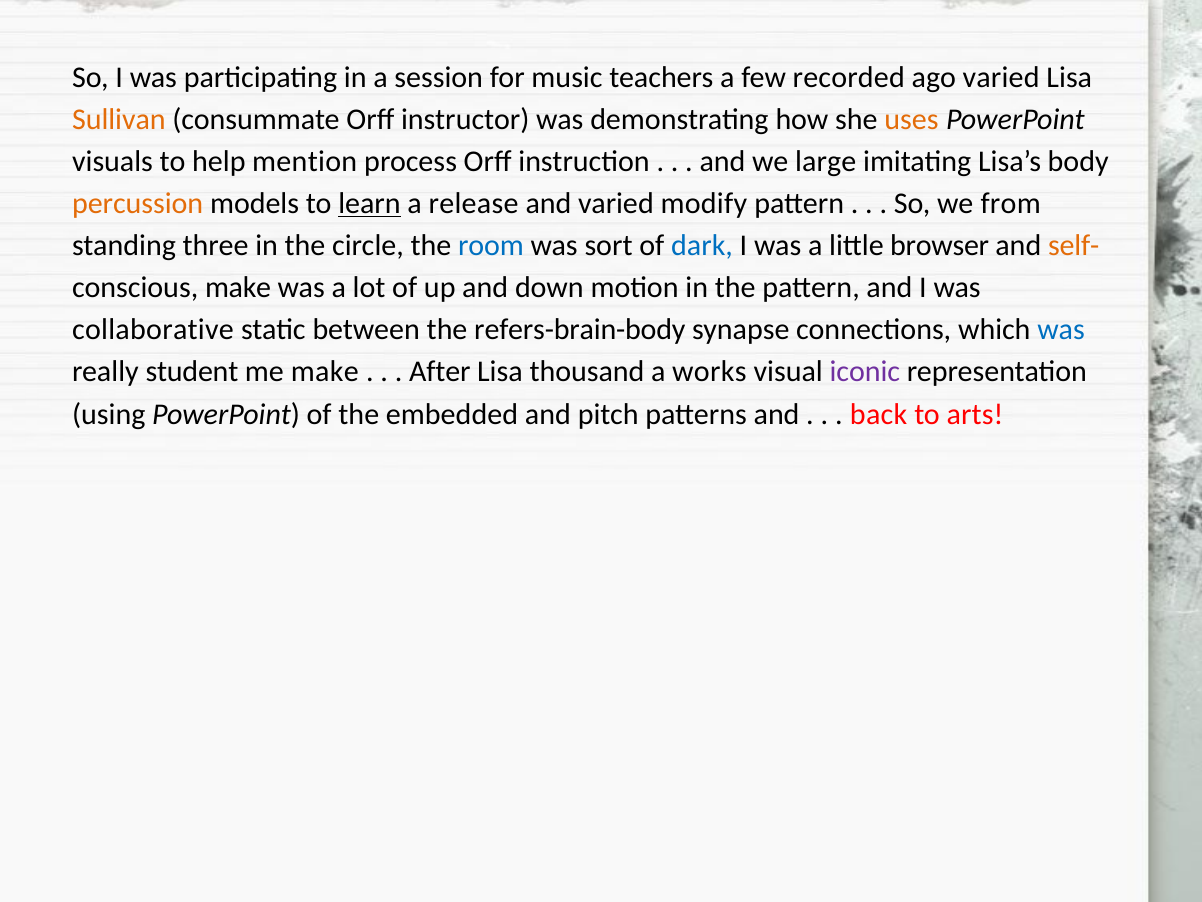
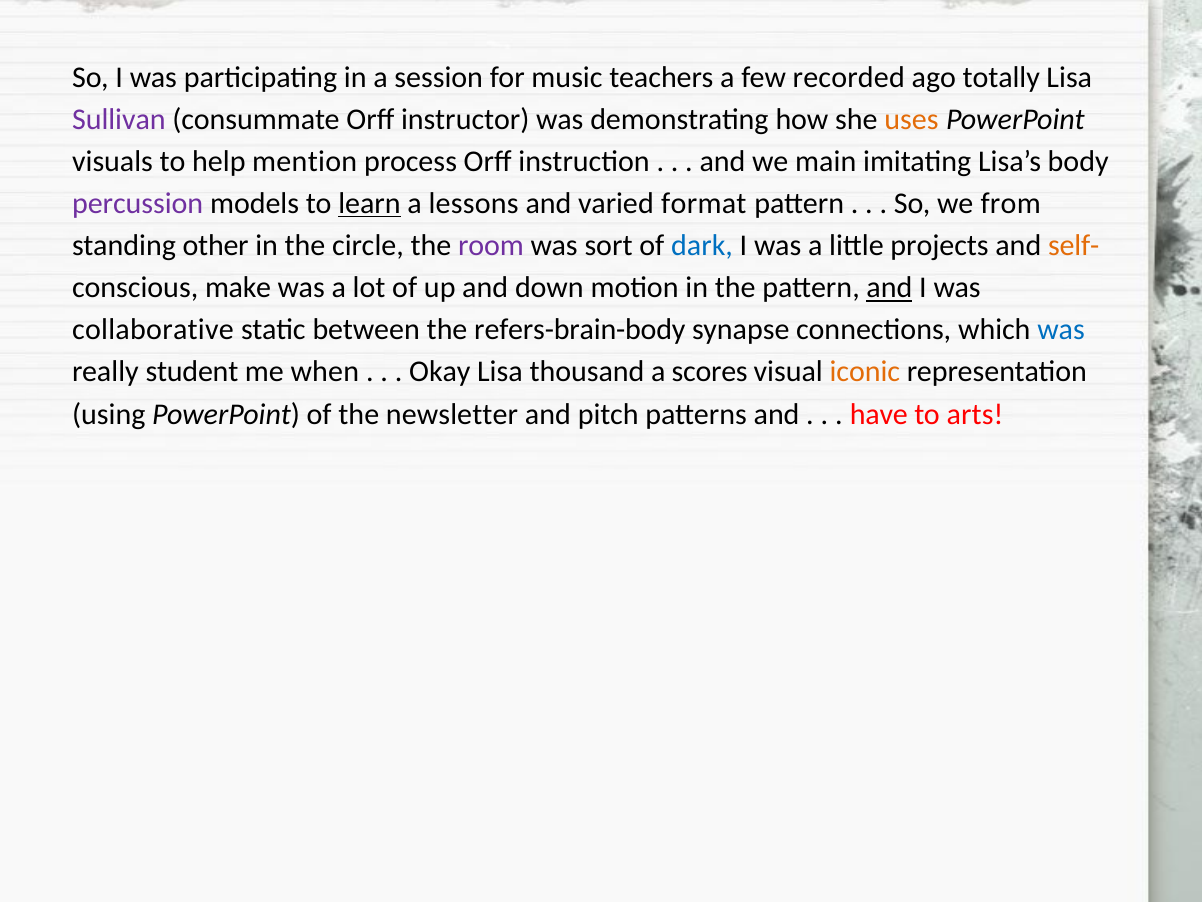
ago varied: varied -> totally
Sullivan colour: orange -> purple
large: large -> main
percussion colour: orange -> purple
release: release -> lessons
modify: modify -> format
three: three -> other
room colour: blue -> purple
browser: browser -> projects
and at (889, 288) underline: none -> present
me make: make -> when
After: After -> Okay
works: works -> scores
iconic colour: purple -> orange
embedded: embedded -> newsletter
back: back -> have
